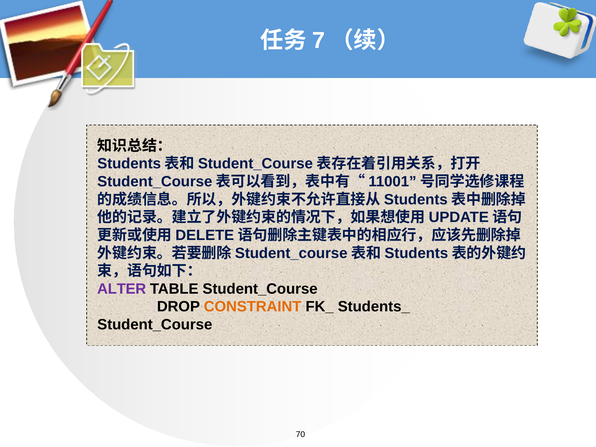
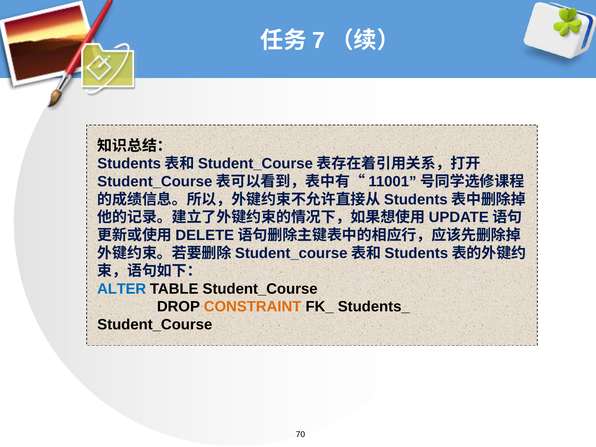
ALTER colour: purple -> blue
